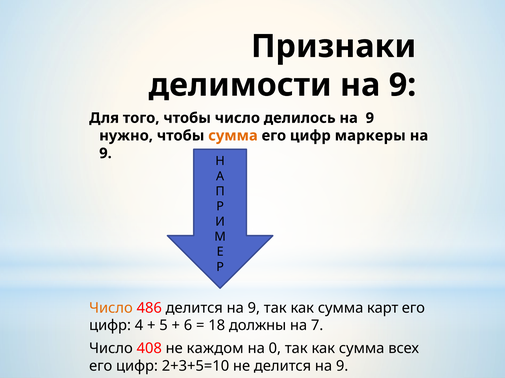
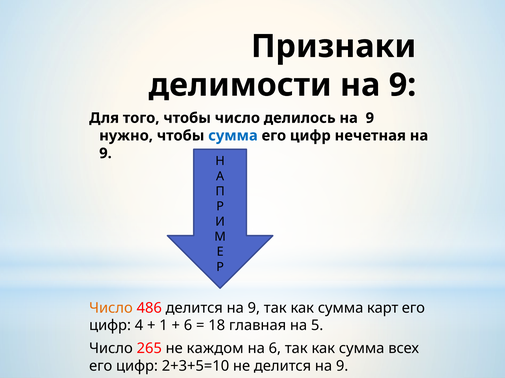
сумма at (233, 136) colour: orange -> blue
маркеры: маркеры -> нечетная
5: 5 -> 1
должны: должны -> главная
7: 7 -> 5
408: 408 -> 265
на 0: 0 -> 6
